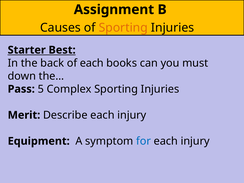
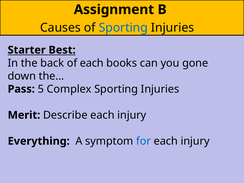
Sporting at (123, 28) colour: orange -> blue
must: must -> gone
Equipment: Equipment -> Everything
